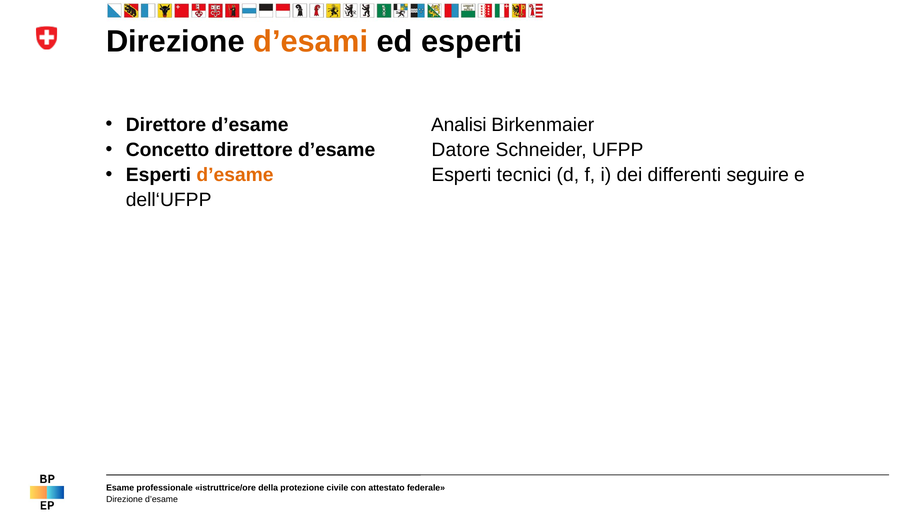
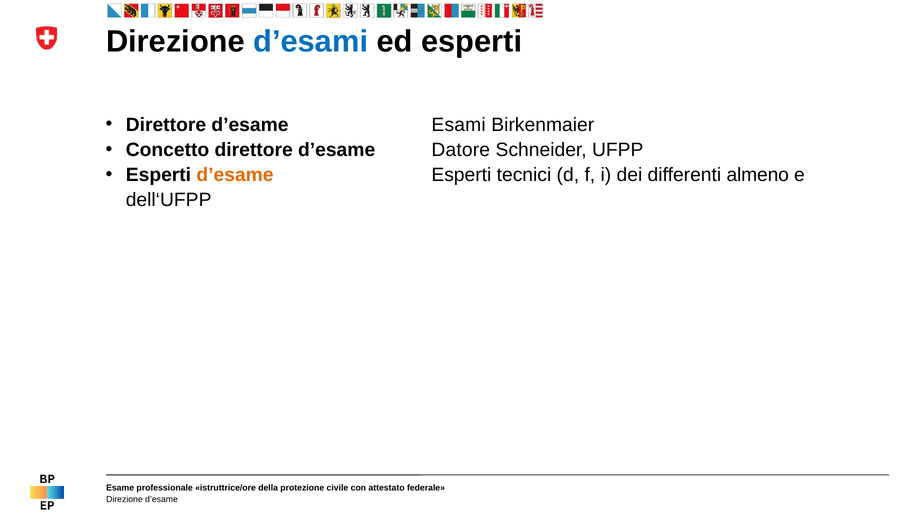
d’esami colour: orange -> blue
Analisi: Analisi -> Esami
seguire: seguire -> almeno
